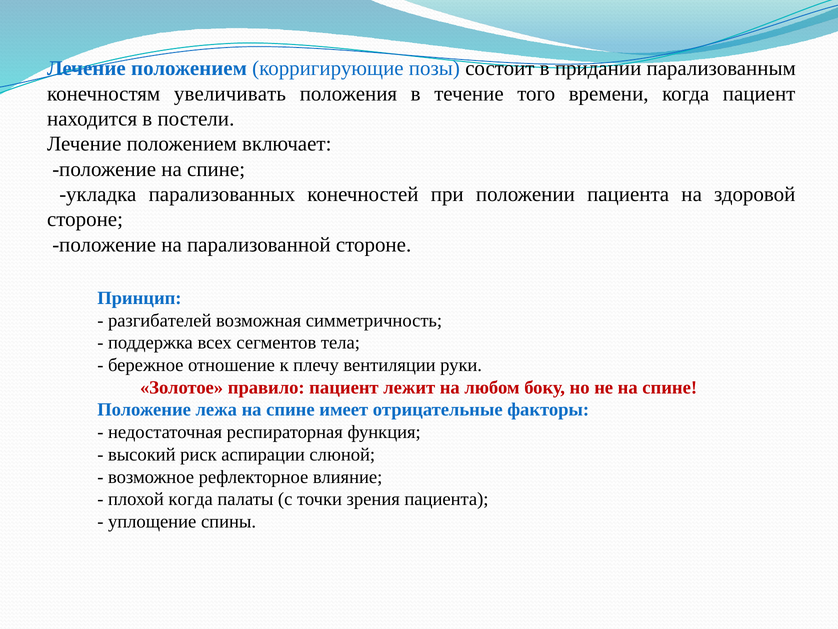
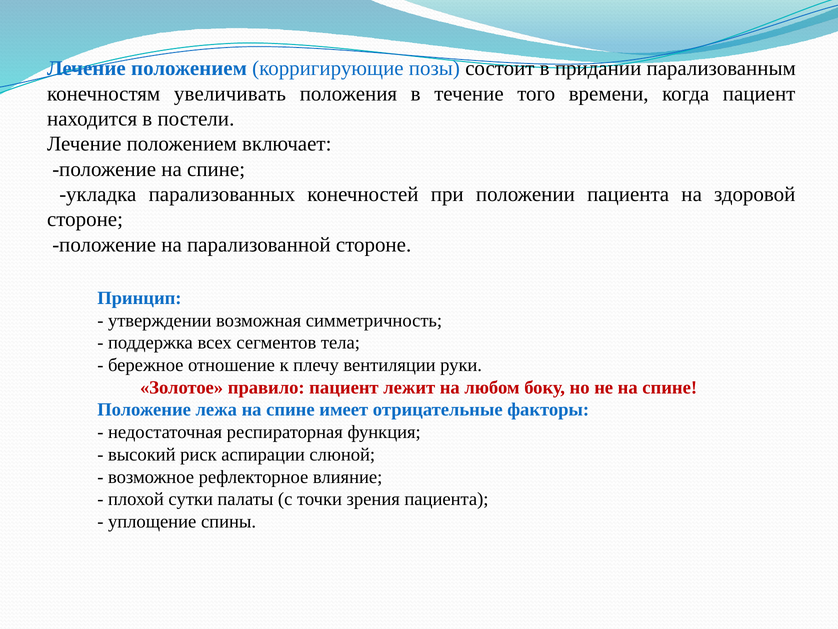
разгибателей: разгибателей -> утверждении
плохой когда: когда -> сутки
